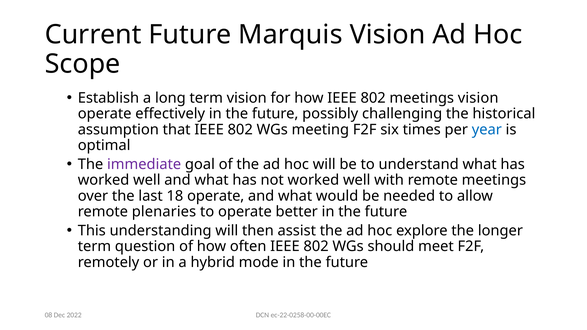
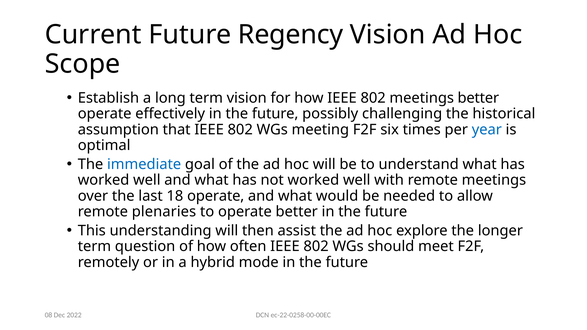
Marquis: Marquis -> Regency
meetings vision: vision -> better
immediate colour: purple -> blue
